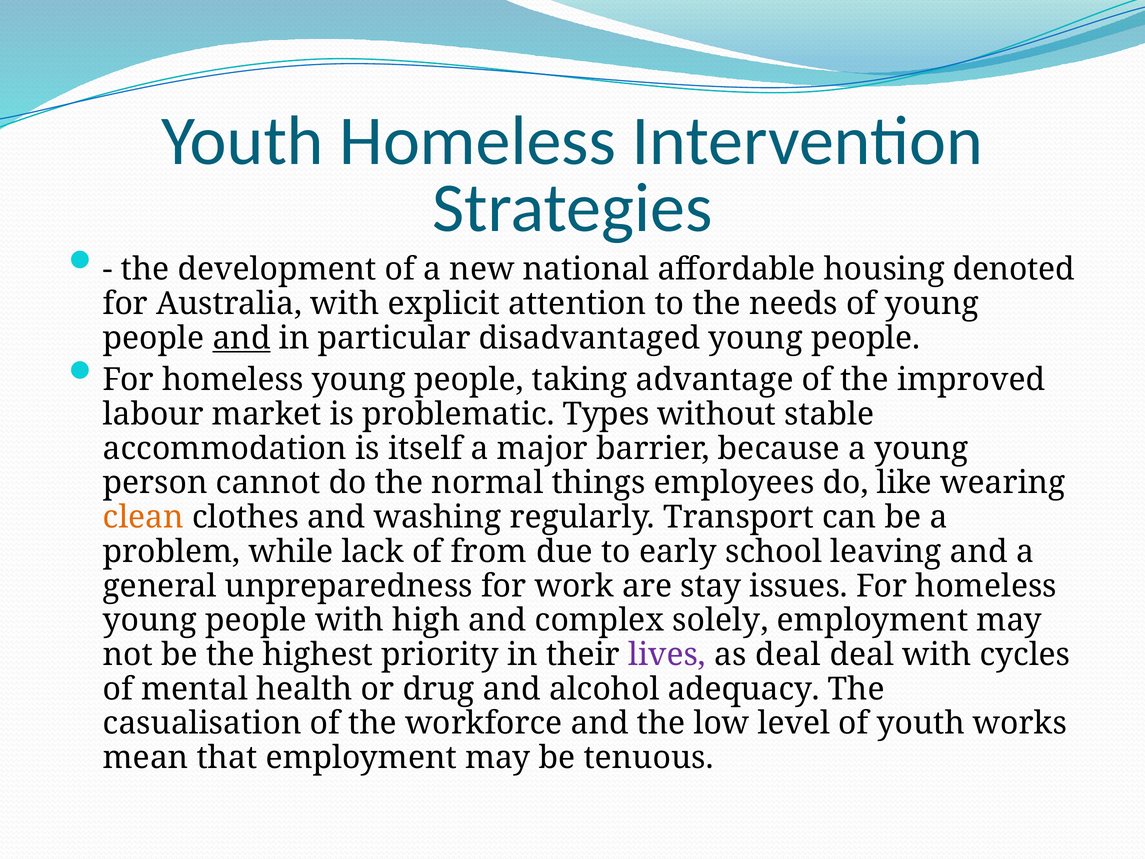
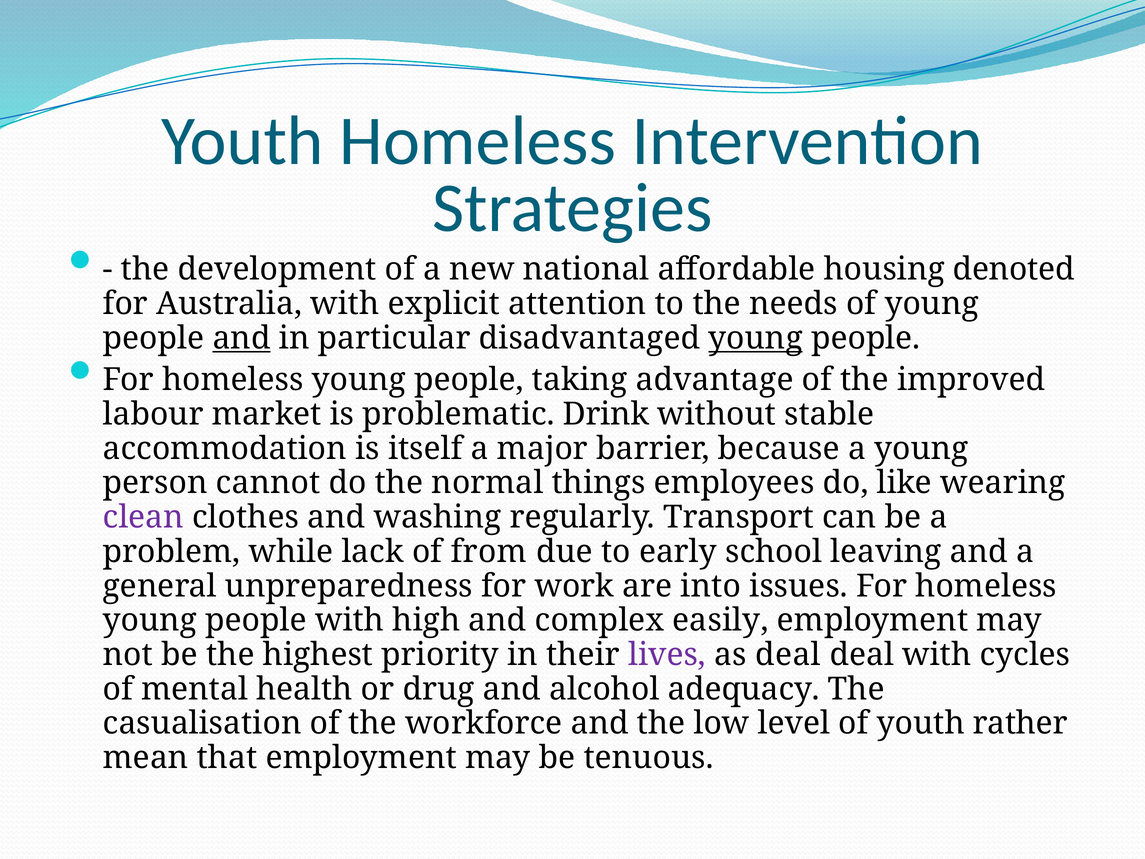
young at (756, 338) underline: none -> present
Types: Types -> Drink
clean colour: orange -> purple
stay: stay -> into
solely: solely -> easily
works: works -> rather
